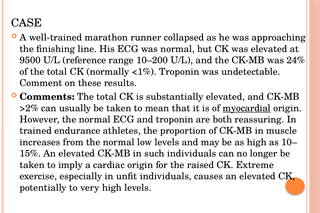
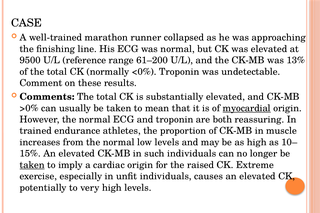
10–200: 10–200 -> 61–200
24%: 24% -> 13%
<1%: <1% -> <0%
>2%: >2% -> >0%
taken at (32, 165) underline: none -> present
